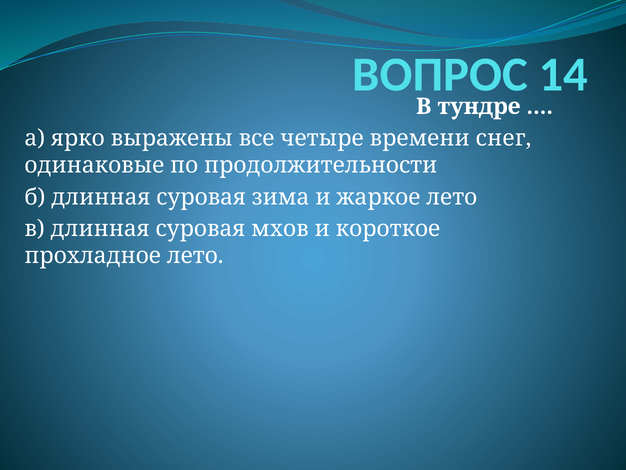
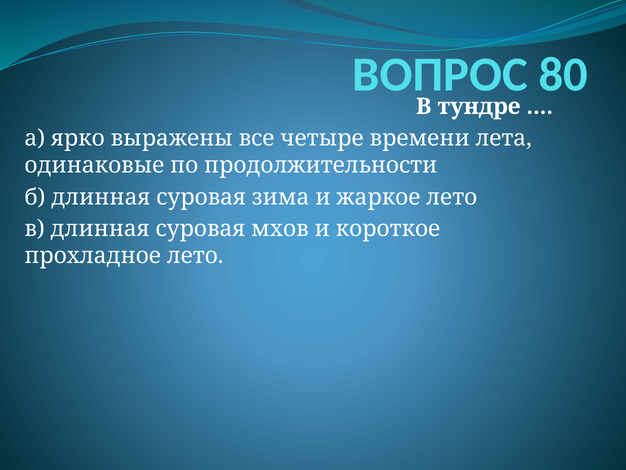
14: 14 -> 80
снег: снег -> лета
